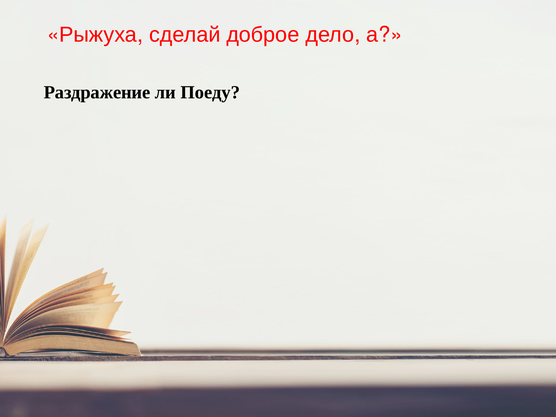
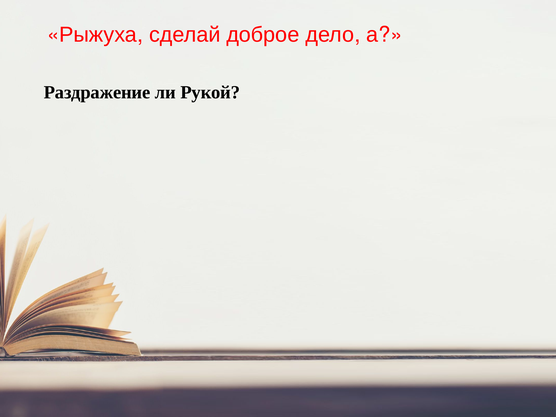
Поеду: Поеду -> Рукой
